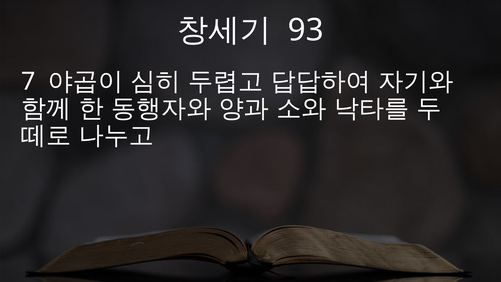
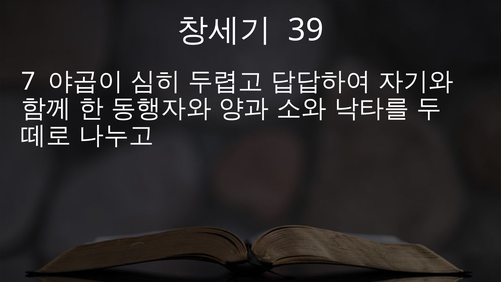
93: 93 -> 39
